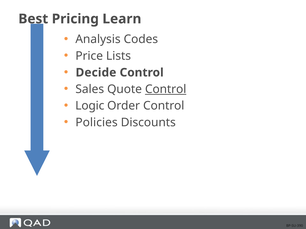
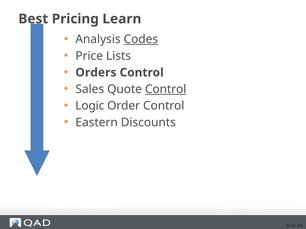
Codes underline: none -> present
Decide: Decide -> Orders
Policies: Policies -> Eastern
